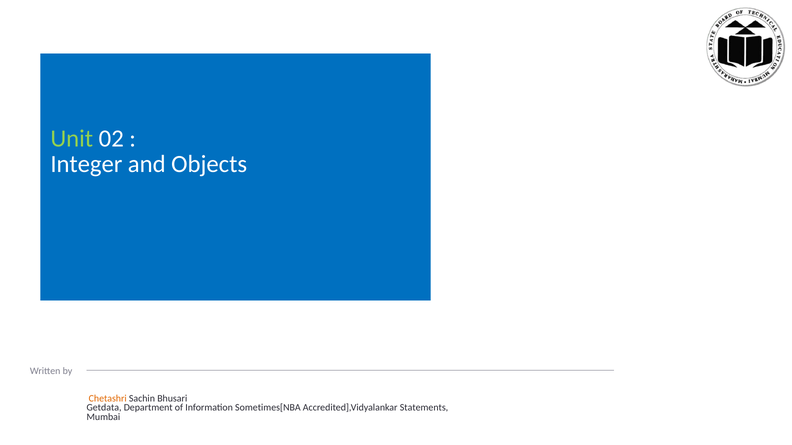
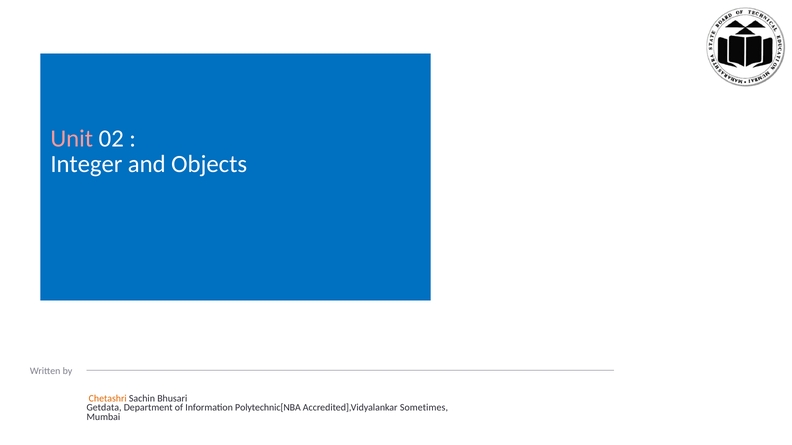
Unit colour: light green -> pink
Sometimes[NBA: Sometimes[NBA -> Polytechnic[NBA
Statements: Statements -> Sometimes
